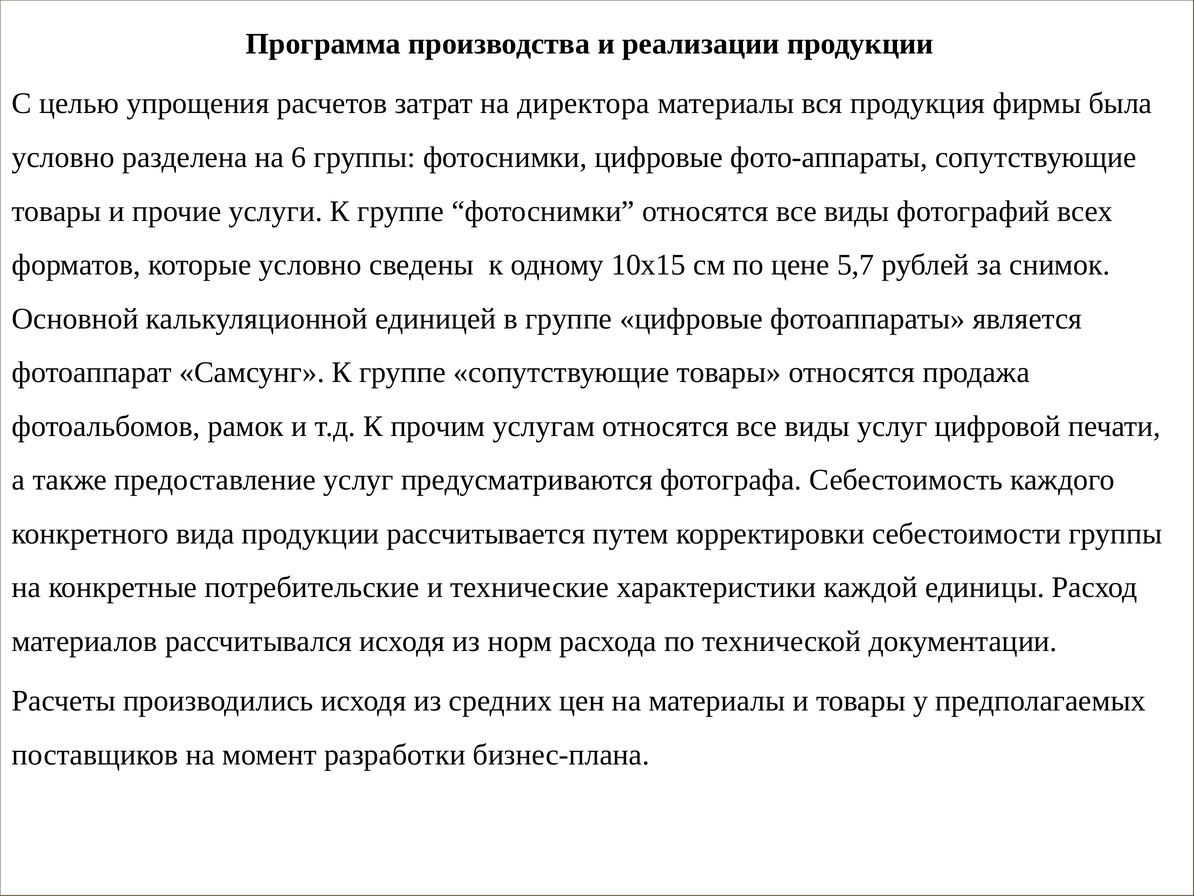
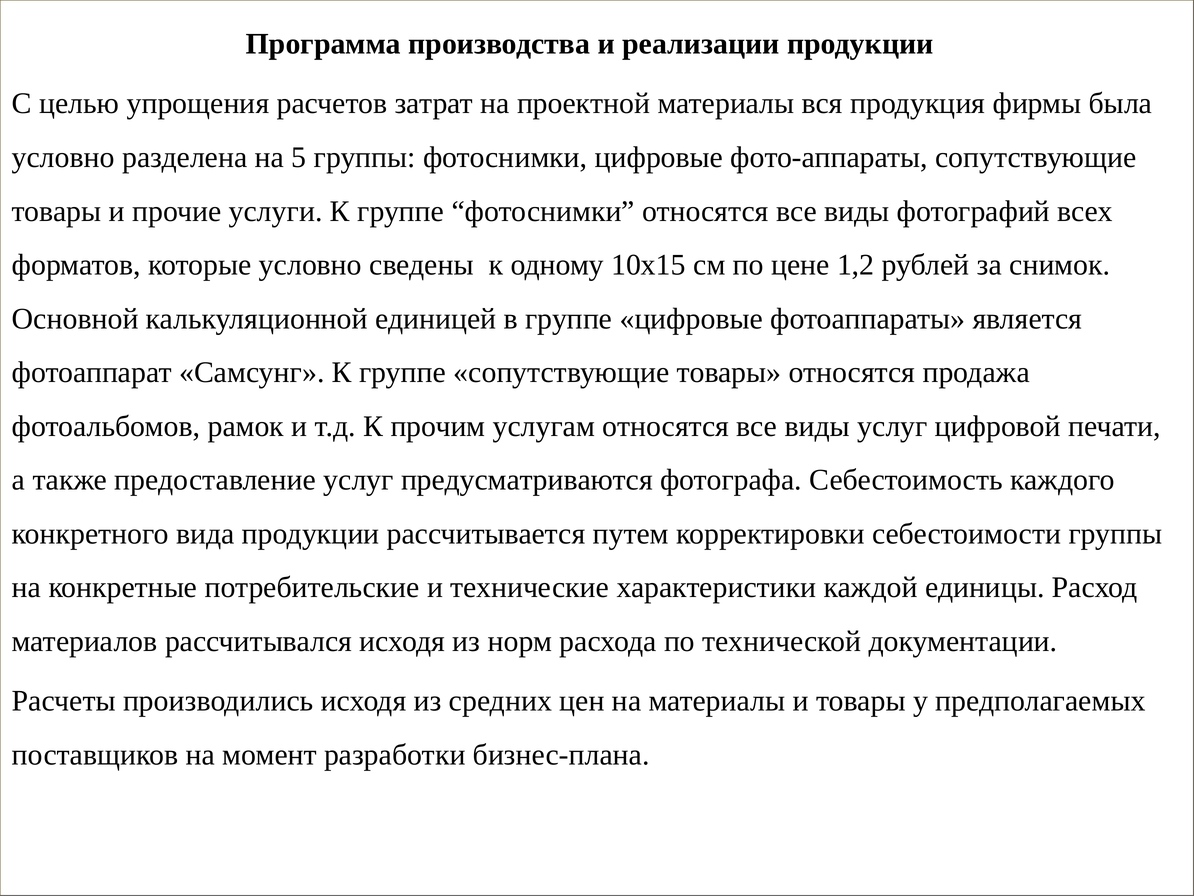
директора: директора -> проектной
6: 6 -> 5
5,7: 5,7 -> 1,2
